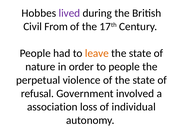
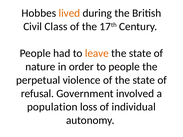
lived colour: purple -> orange
From: From -> Class
association: association -> population
